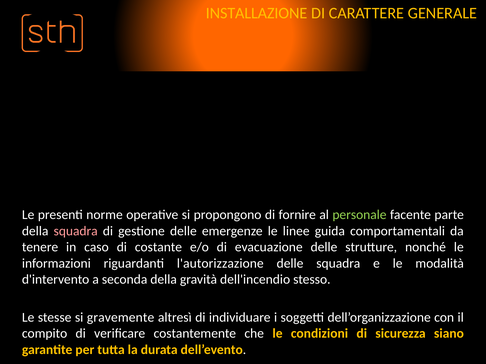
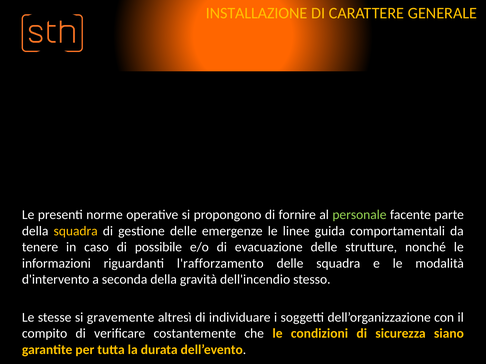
squadra at (76, 231) colour: pink -> yellow
costante: costante -> possibile
l'autorizzazione: l'autorizzazione -> l'rafforzamento
